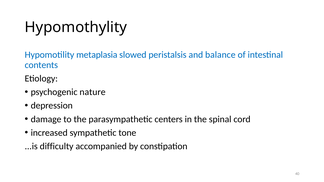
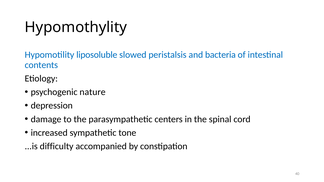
metaplasia: metaplasia -> liposoluble
balance: balance -> bacteria
